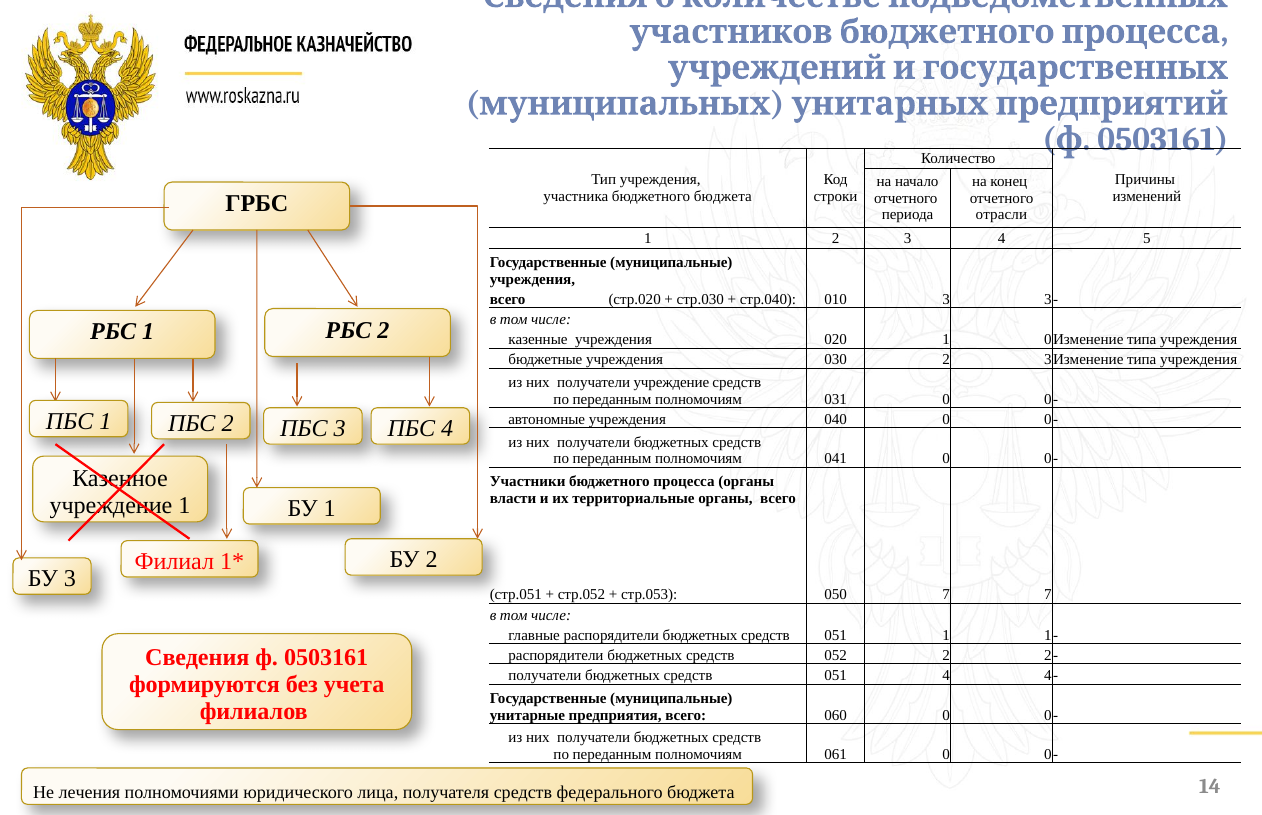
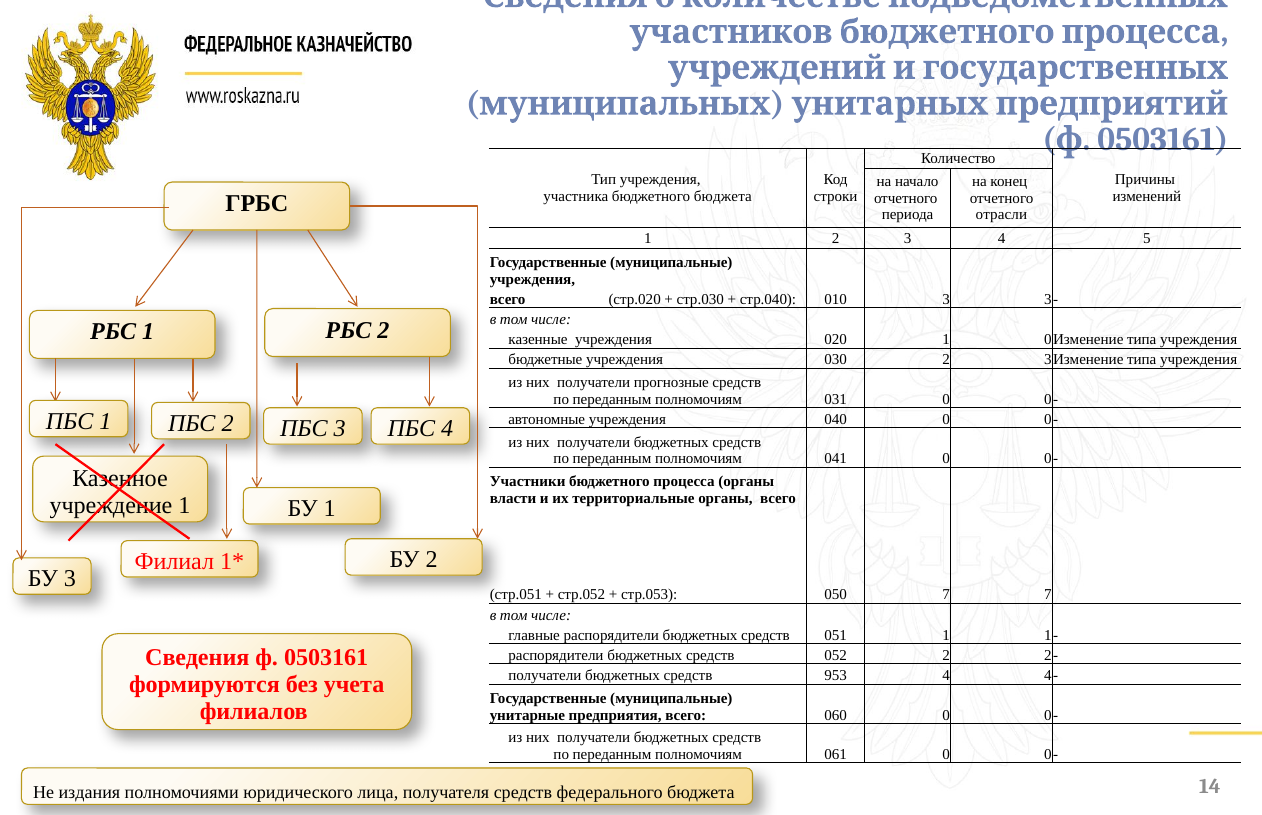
получатели учреждение: учреждение -> прогнозные
051 at (836, 676): 051 -> 953
лечения: лечения -> издания
